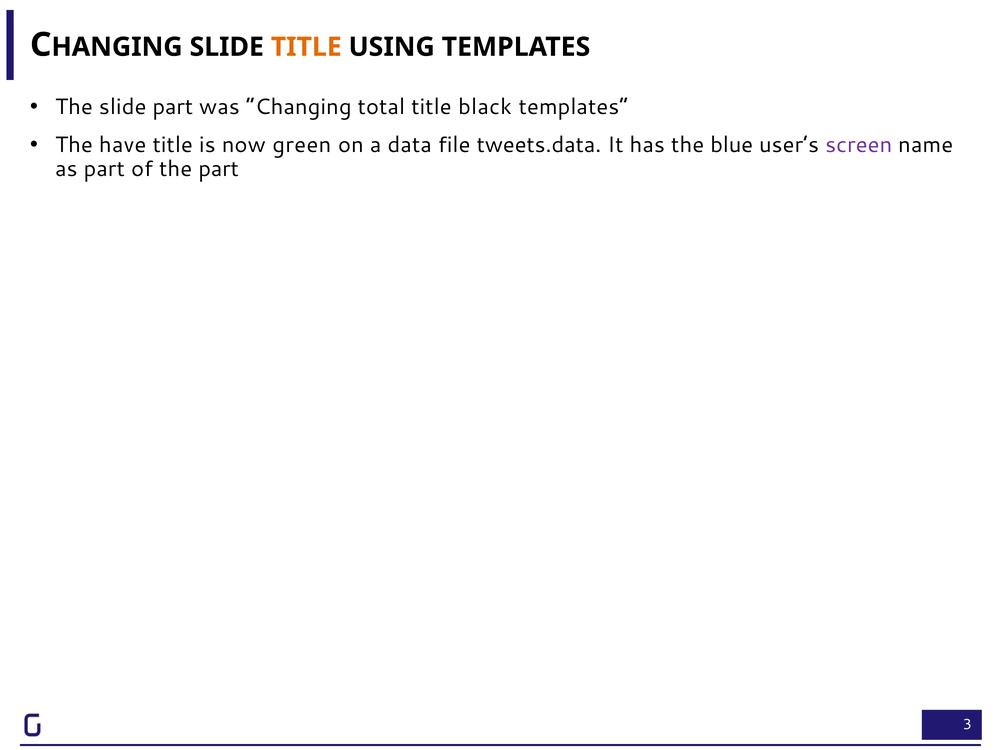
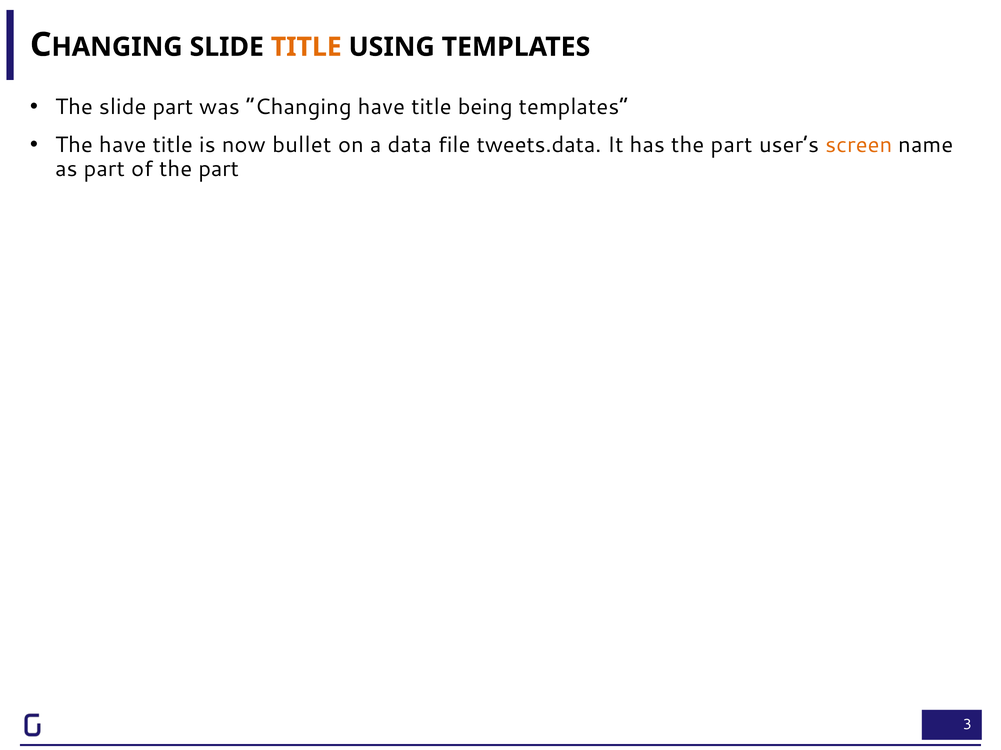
Changing total: total -> have
black: black -> being
green: green -> bullet
has the blue: blue -> part
screen colour: purple -> orange
